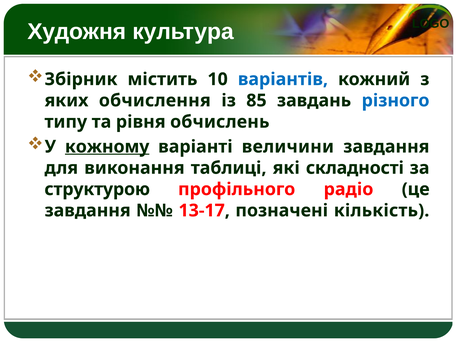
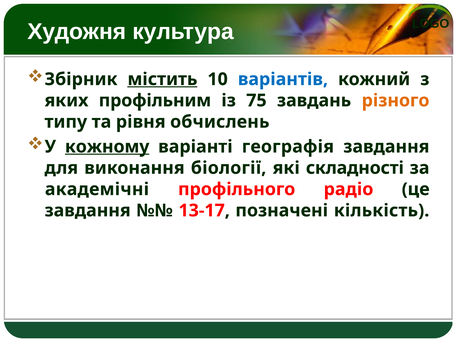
містить underline: none -> present
обчислення: обчислення -> профільним
85: 85 -> 75
різного colour: blue -> orange
величини: величини -> географія
таблиці: таблиці -> біології
структурою: структурою -> академічні
